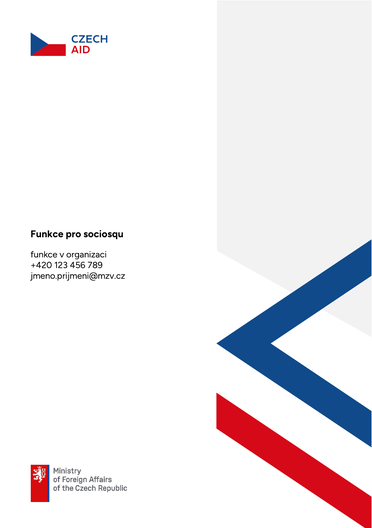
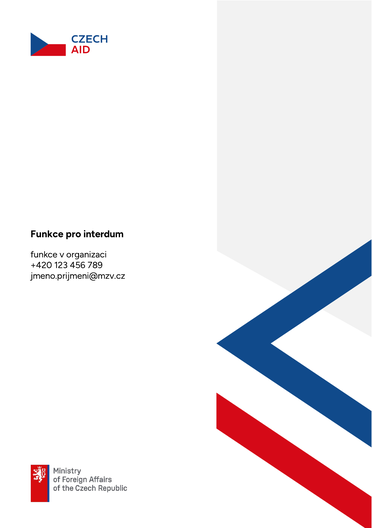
sociosqu: sociosqu -> interdum
